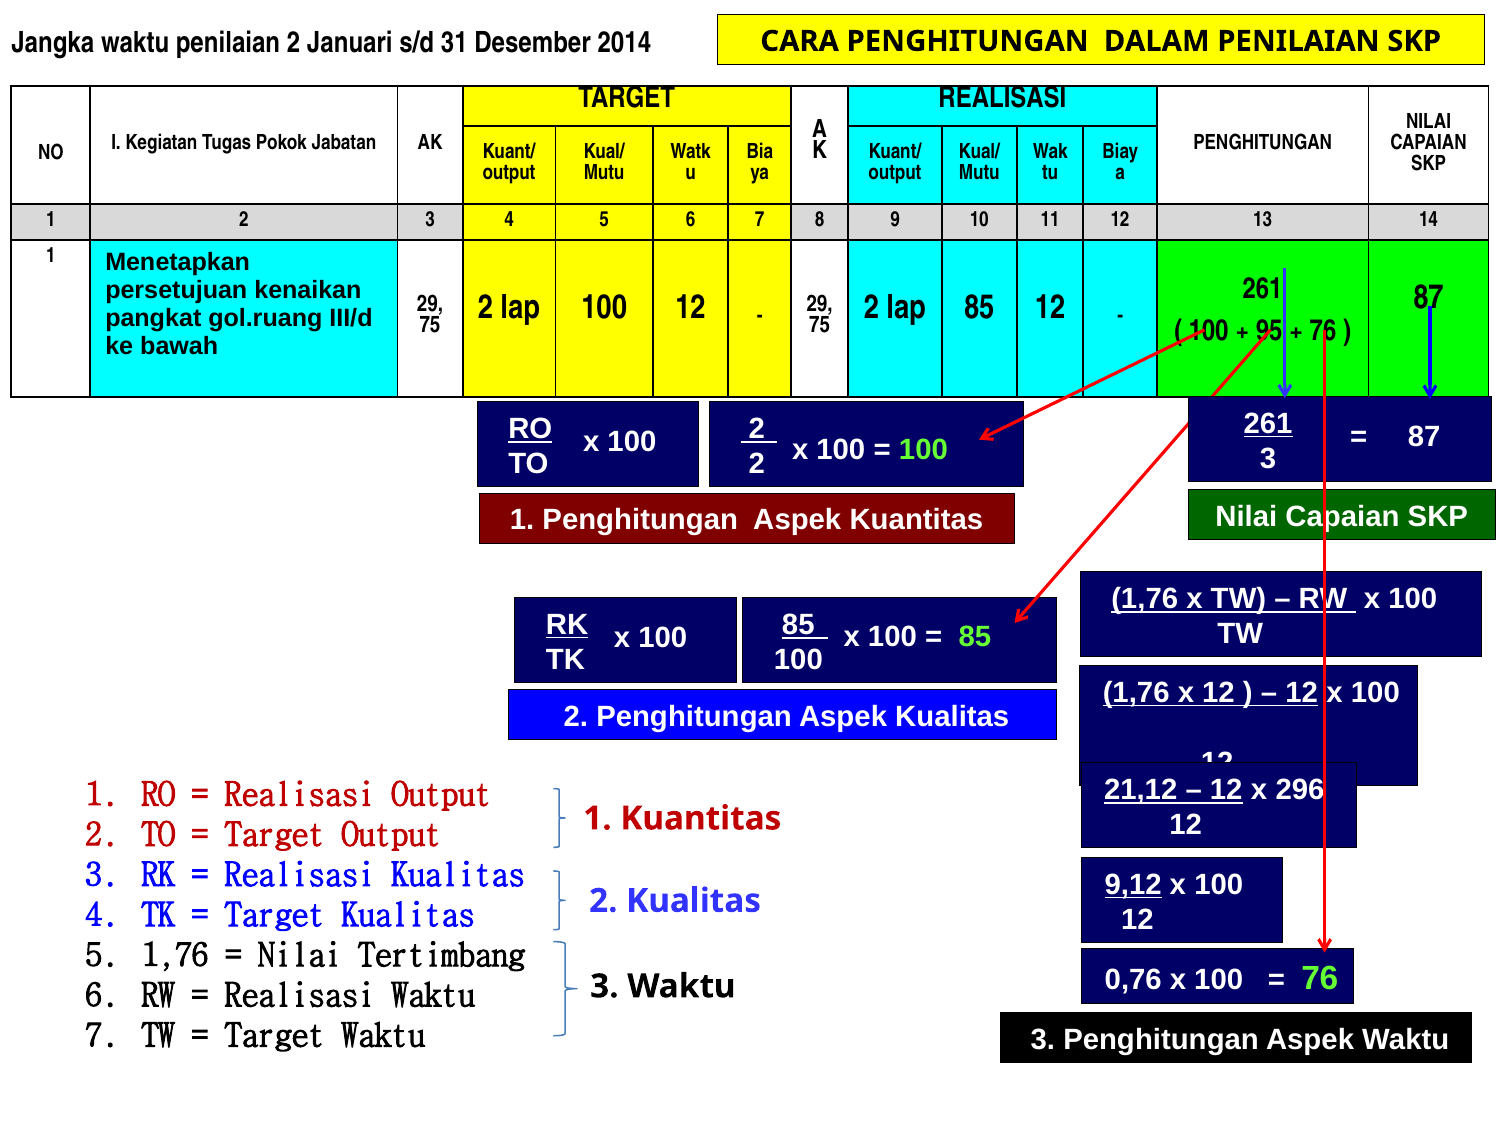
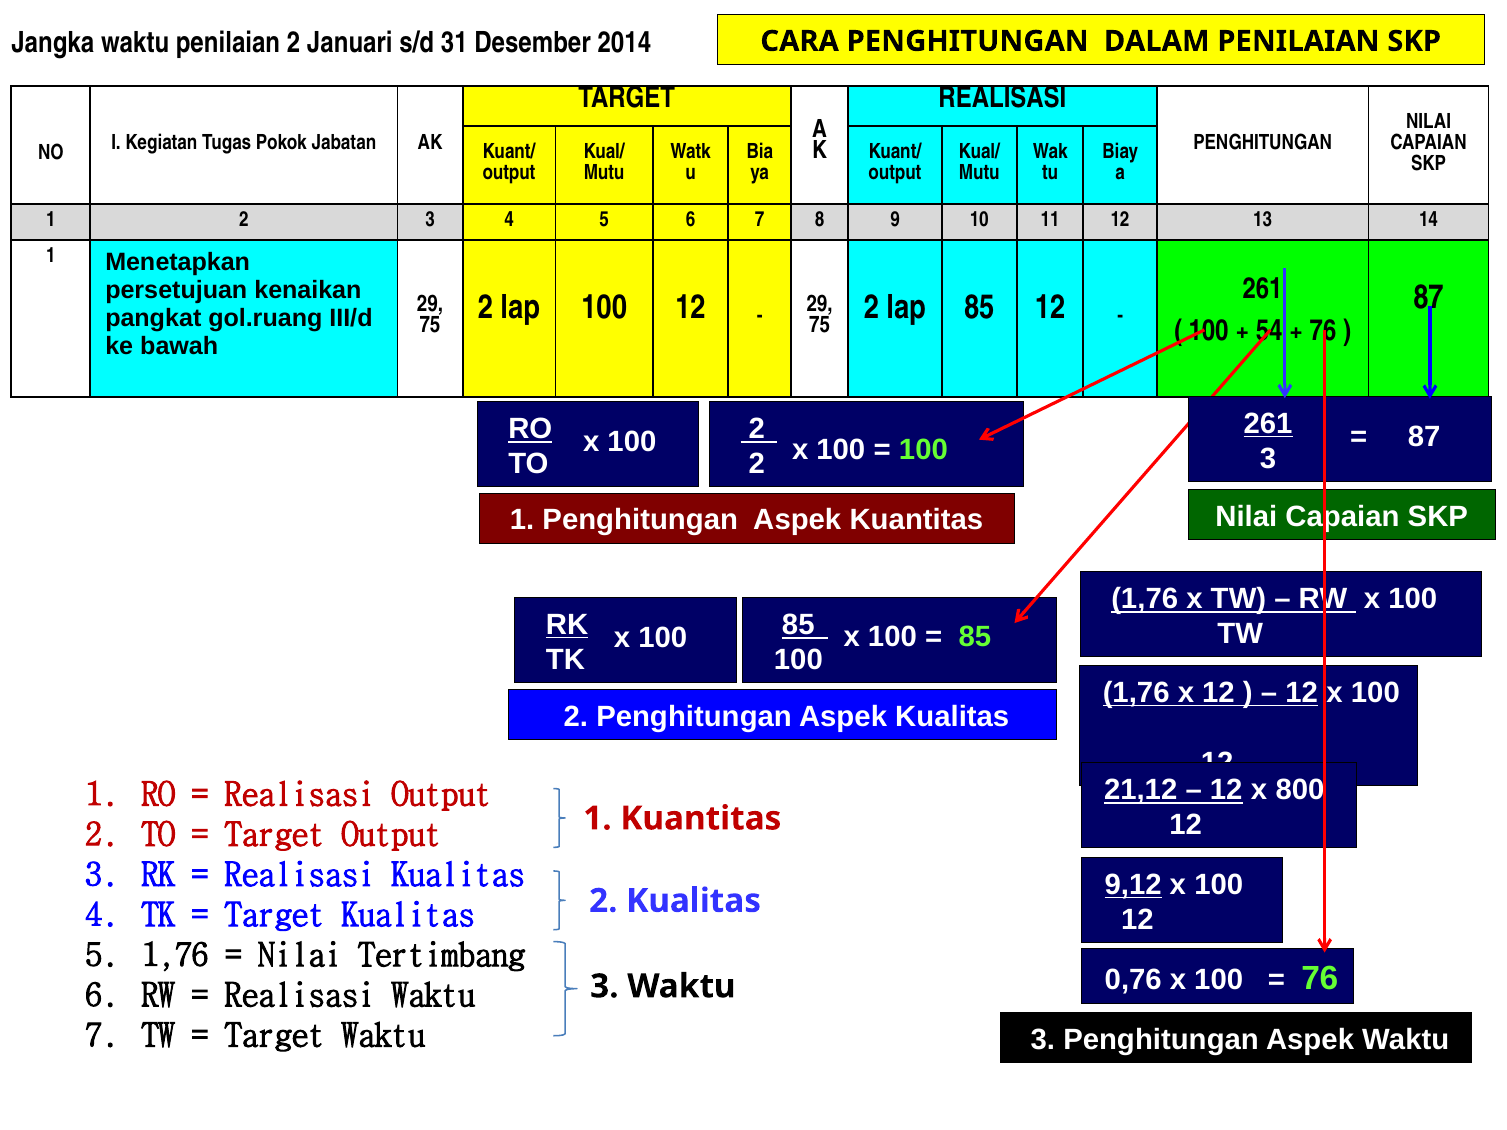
95: 95 -> 54
296: 296 -> 800
